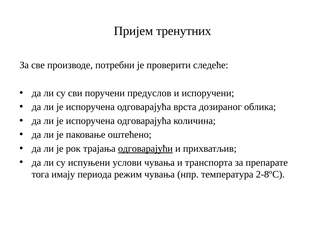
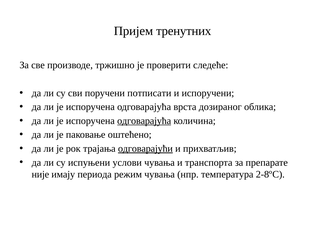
потребни: потребни -> тржишно
предуслов: предуслов -> потписати
одговарајућа at (144, 121) underline: none -> present
тога: тога -> није
